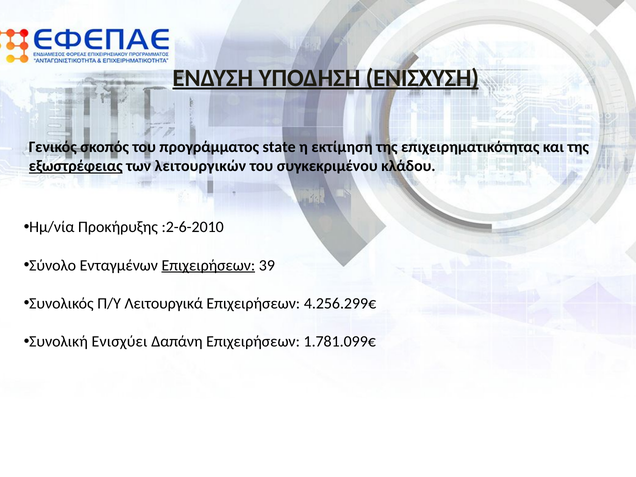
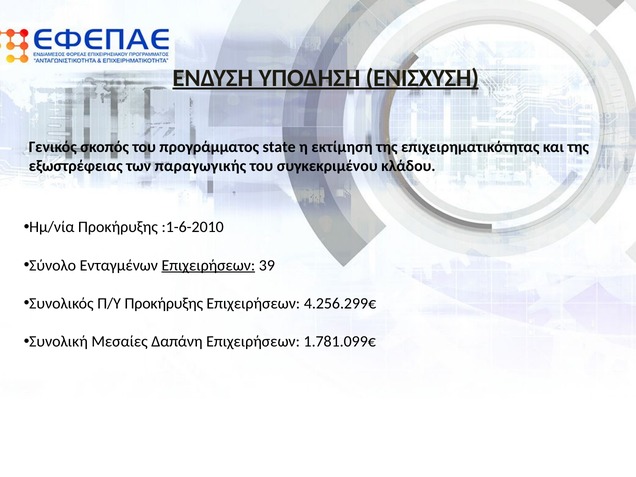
εξωστρέφειας underline: present -> none
λειτουργικών: λειτουργικών -> παραγωγικής
:2-6-2010: :2-6-2010 -> :1-6-2010
Π/Υ Λειτουργικά: Λειτουργικά -> Προκήρυξης
Ενισχύει: Ενισχύει -> Μεσαίες
